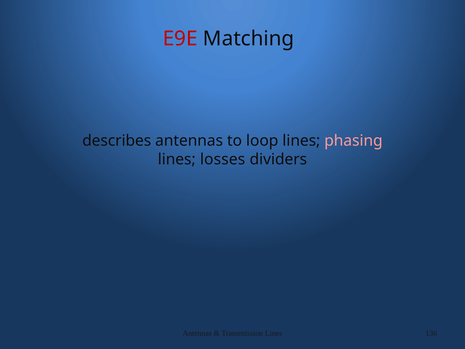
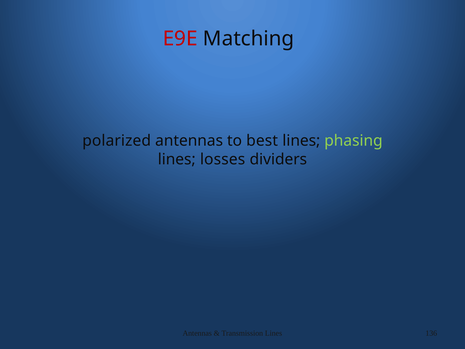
describes: describes -> polarized
loop: loop -> best
phasing colour: pink -> light green
